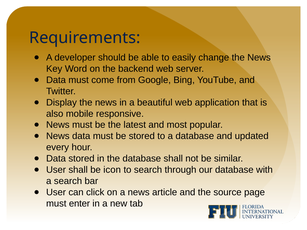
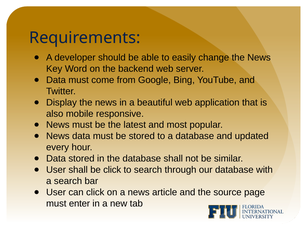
be icon: icon -> click
